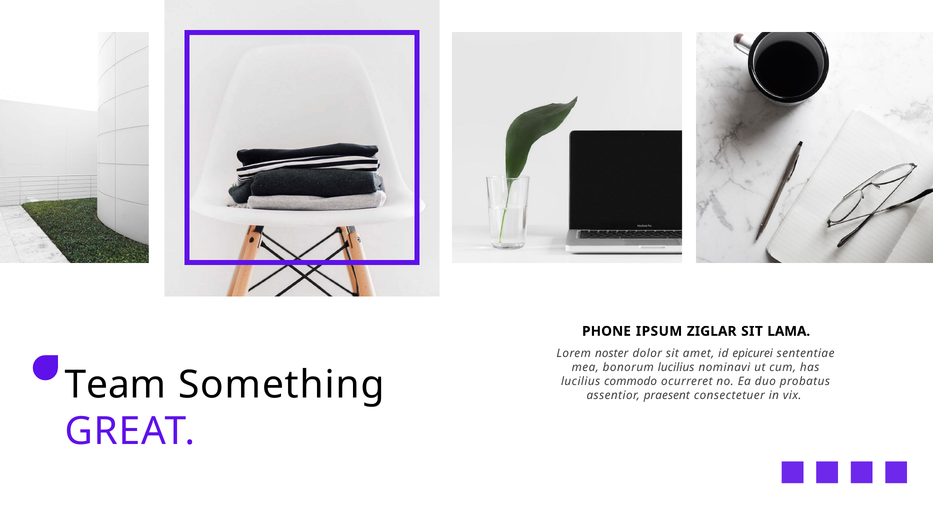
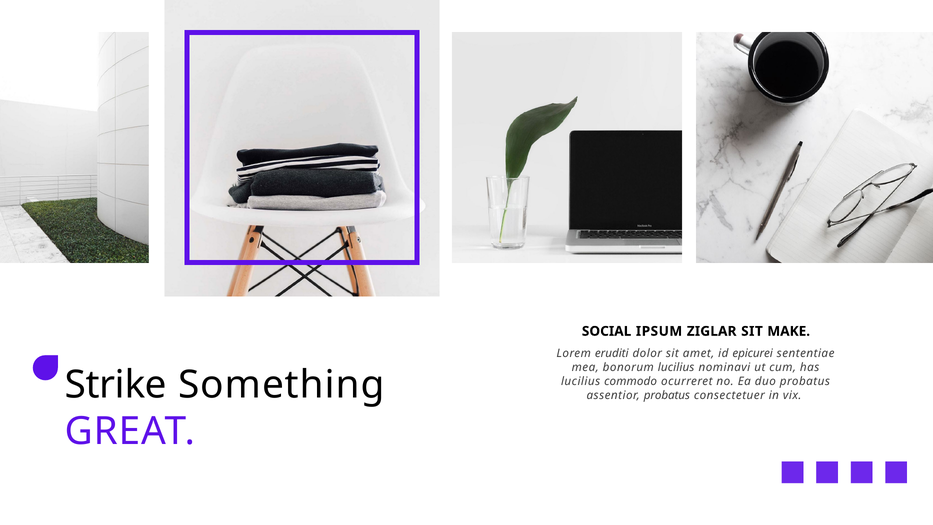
PHONE: PHONE -> SOCIAL
LAMA: LAMA -> MAKE
noster: noster -> eruditi
Team: Team -> Strike
assentior praesent: praesent -> probatus
